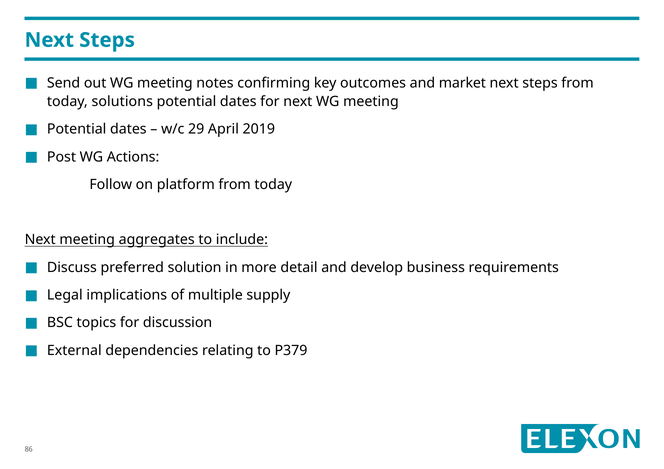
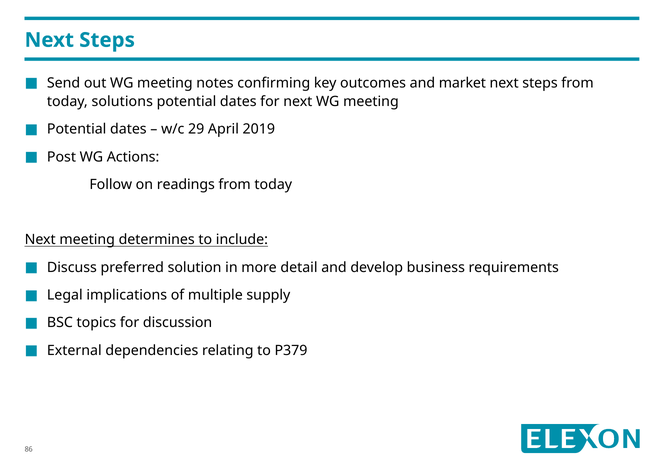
platform: platform -> readings
aggregates: aggregates -> determines
